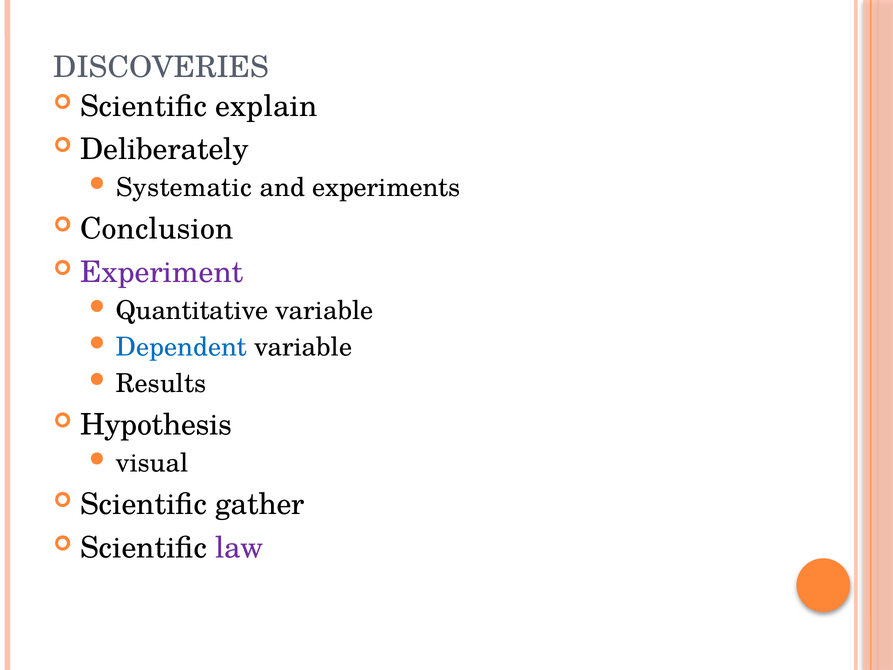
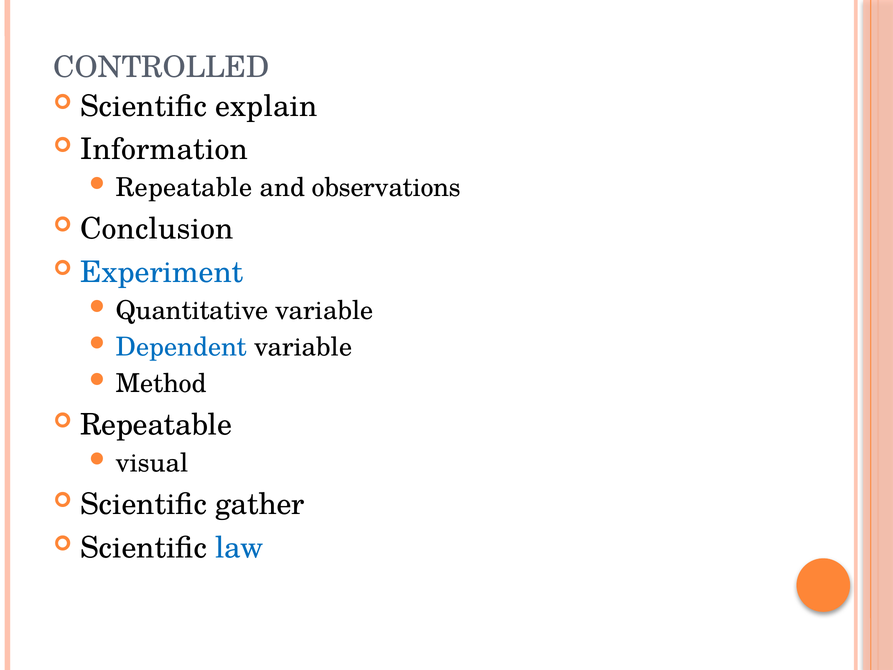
DISCOVERIES: DISCOVERIES -> CONTROLLED
Deliberately: Deliberately -> Information
Systematic at (184, 188): Systematic -> Repeatable
experiments: experiments -> observations
Experiment colour: purple -> blue
Results: Results -> Method
Hypothesis at (156, 425): Hypothesis -> Repeatable
law colour: purple -> blue
